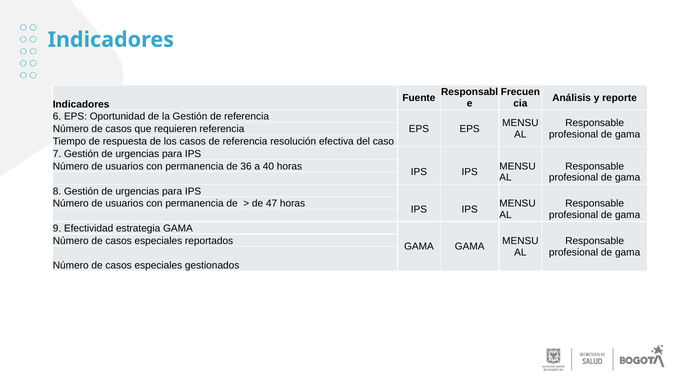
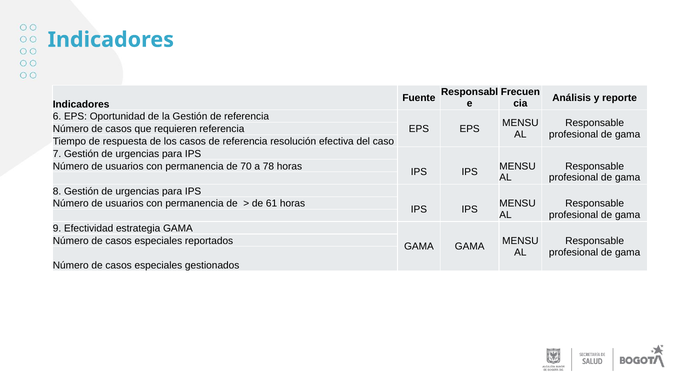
36: 36 -> 70
40: 40 -> 78
47: 47 -> 61
